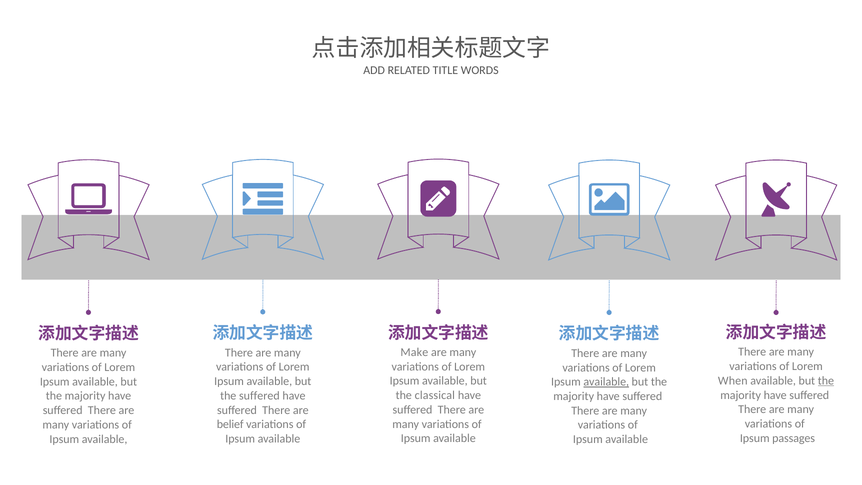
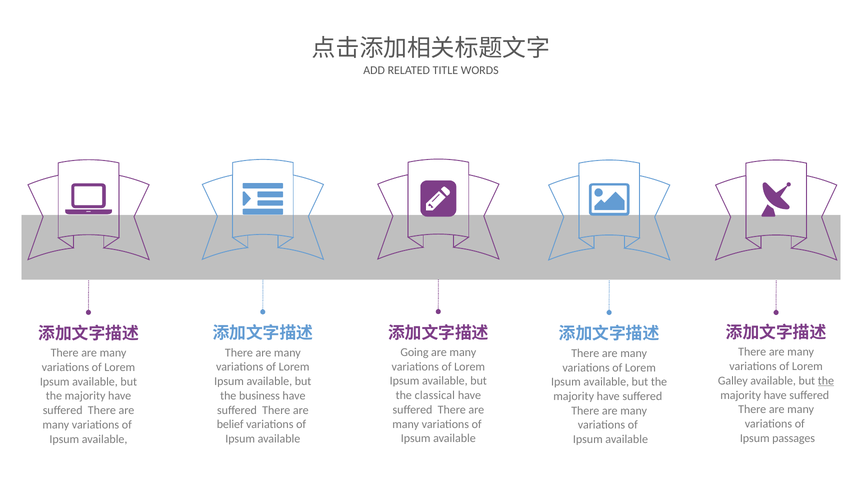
Make: Make -> Going
When: When -> Galley
available at (606, 382) underline: present -> none
the suffered: suffered -> business
